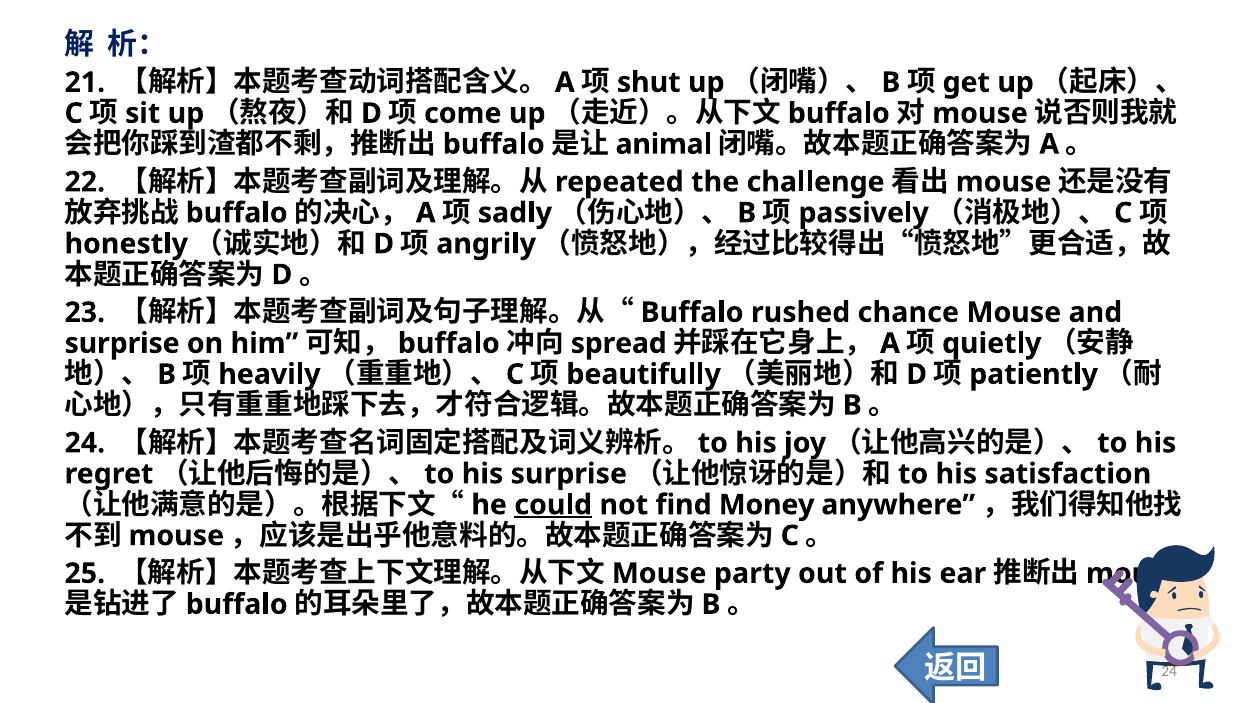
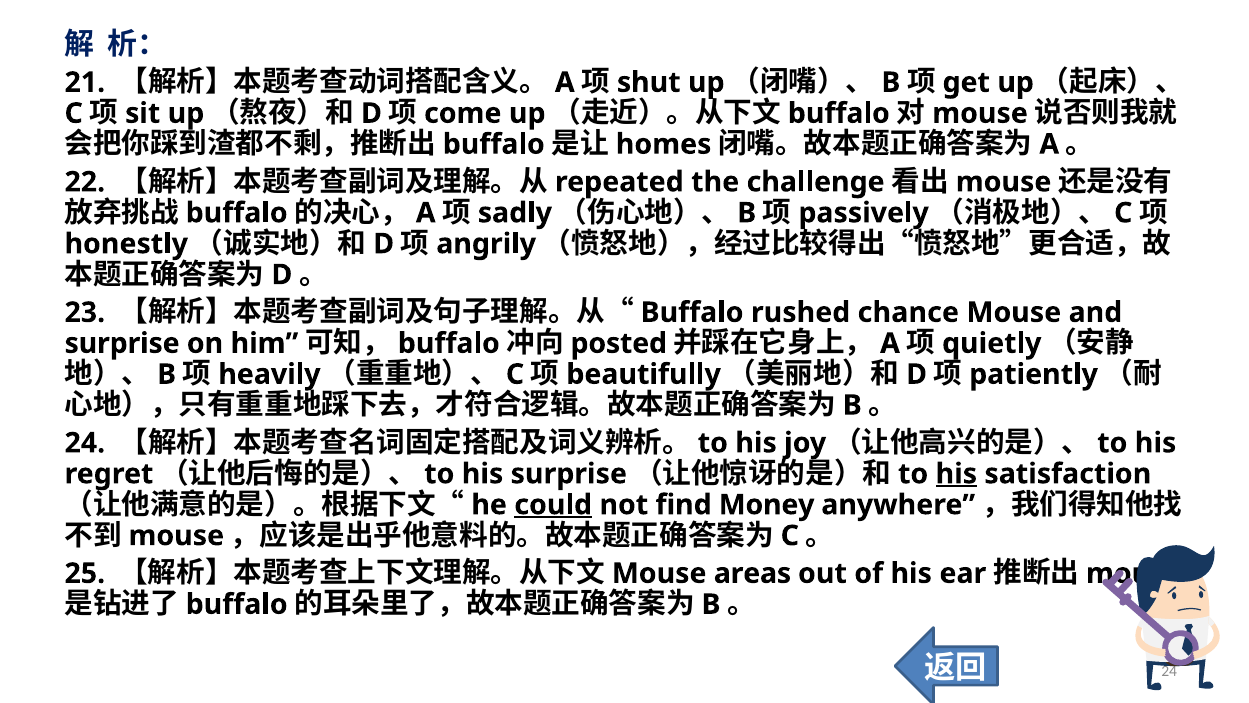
animal: animal -> homes
spread: spread -> posted
his at (956, 474) underline: none -> present
party: party -> areas
